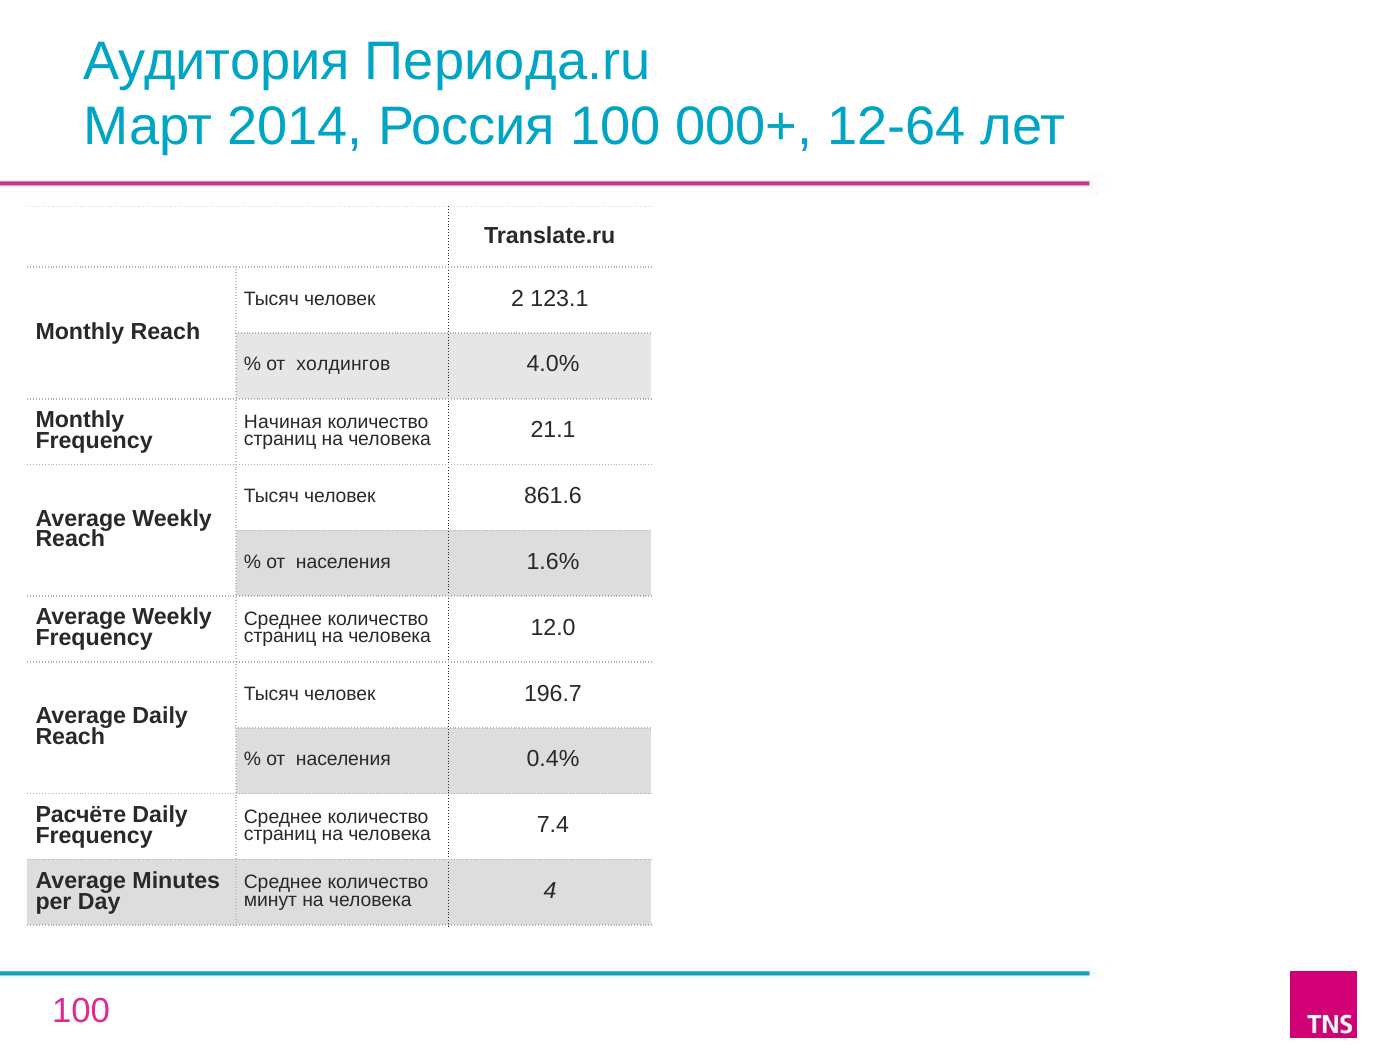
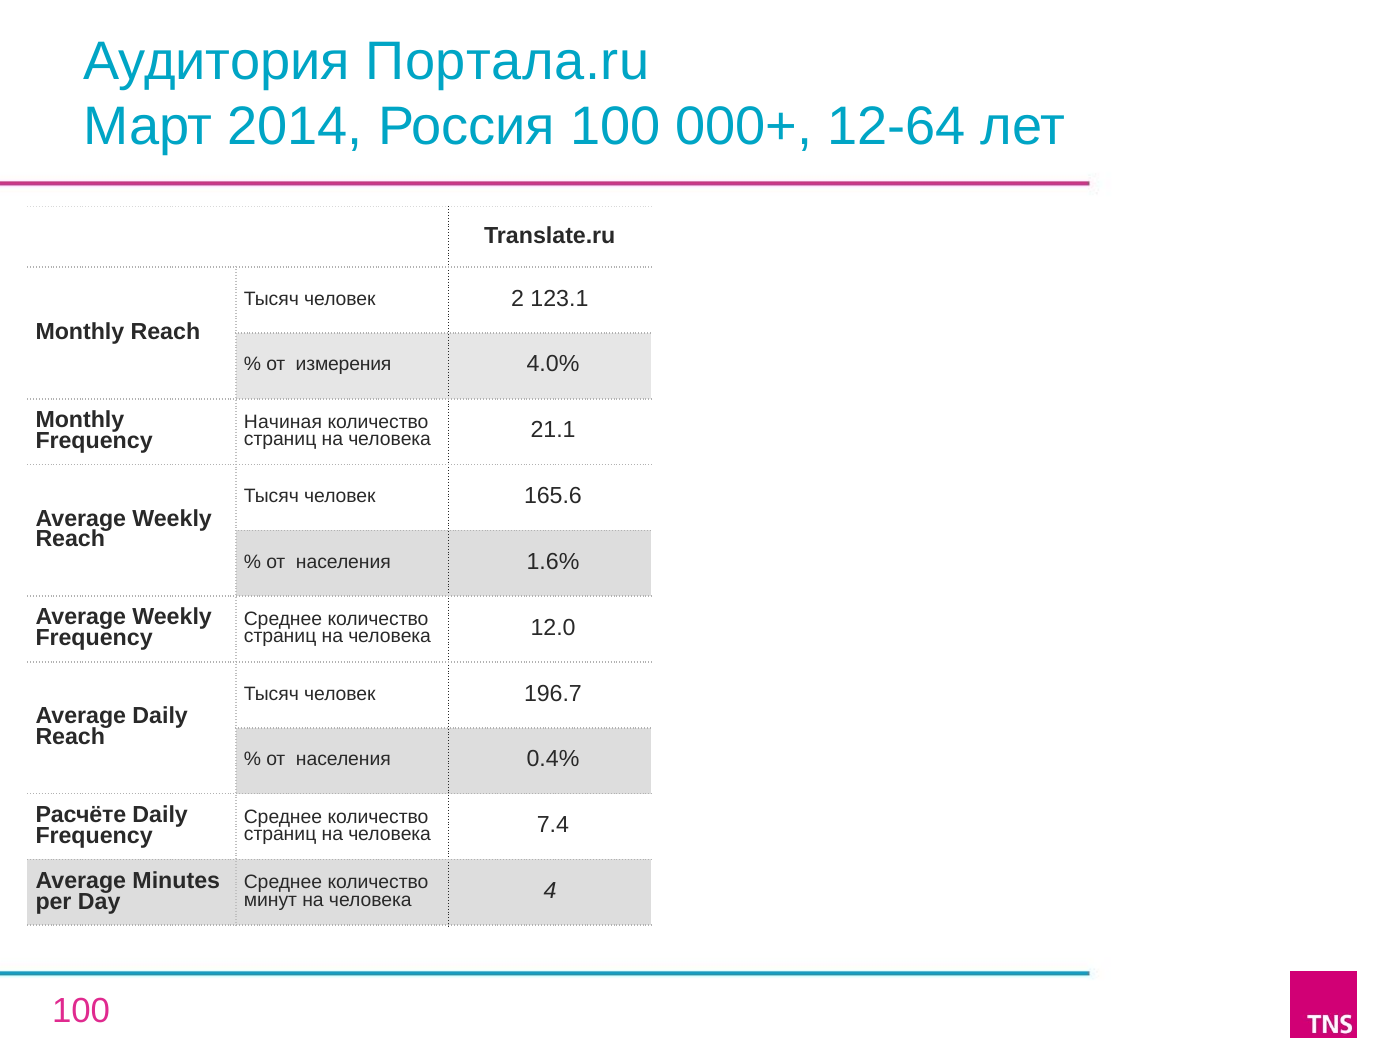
Периода.ru: Периода.ru -> Портала.ru
холдингов: холдингов -> измерения
861.6: 861.6 -> 165.6
